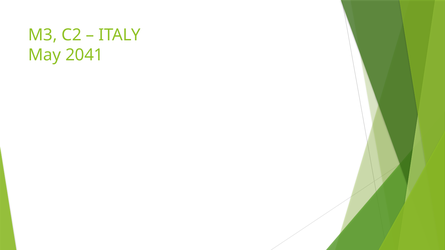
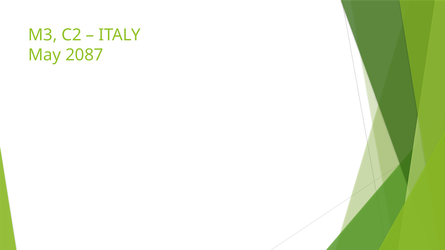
2041: 2041 -> 2087
